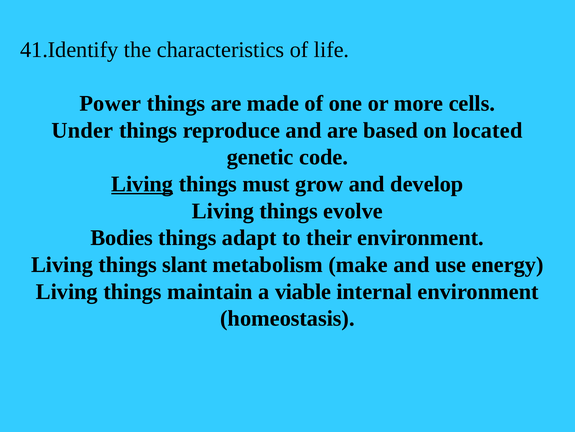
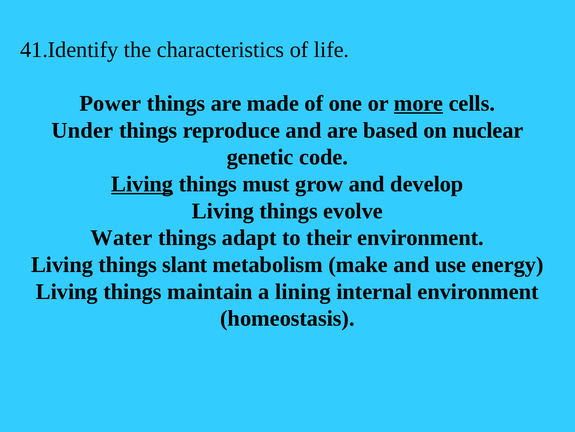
more underline: none -> present
located: located -> nuclear
Bodies: Bodies -> Water
viable: viable -> lining
